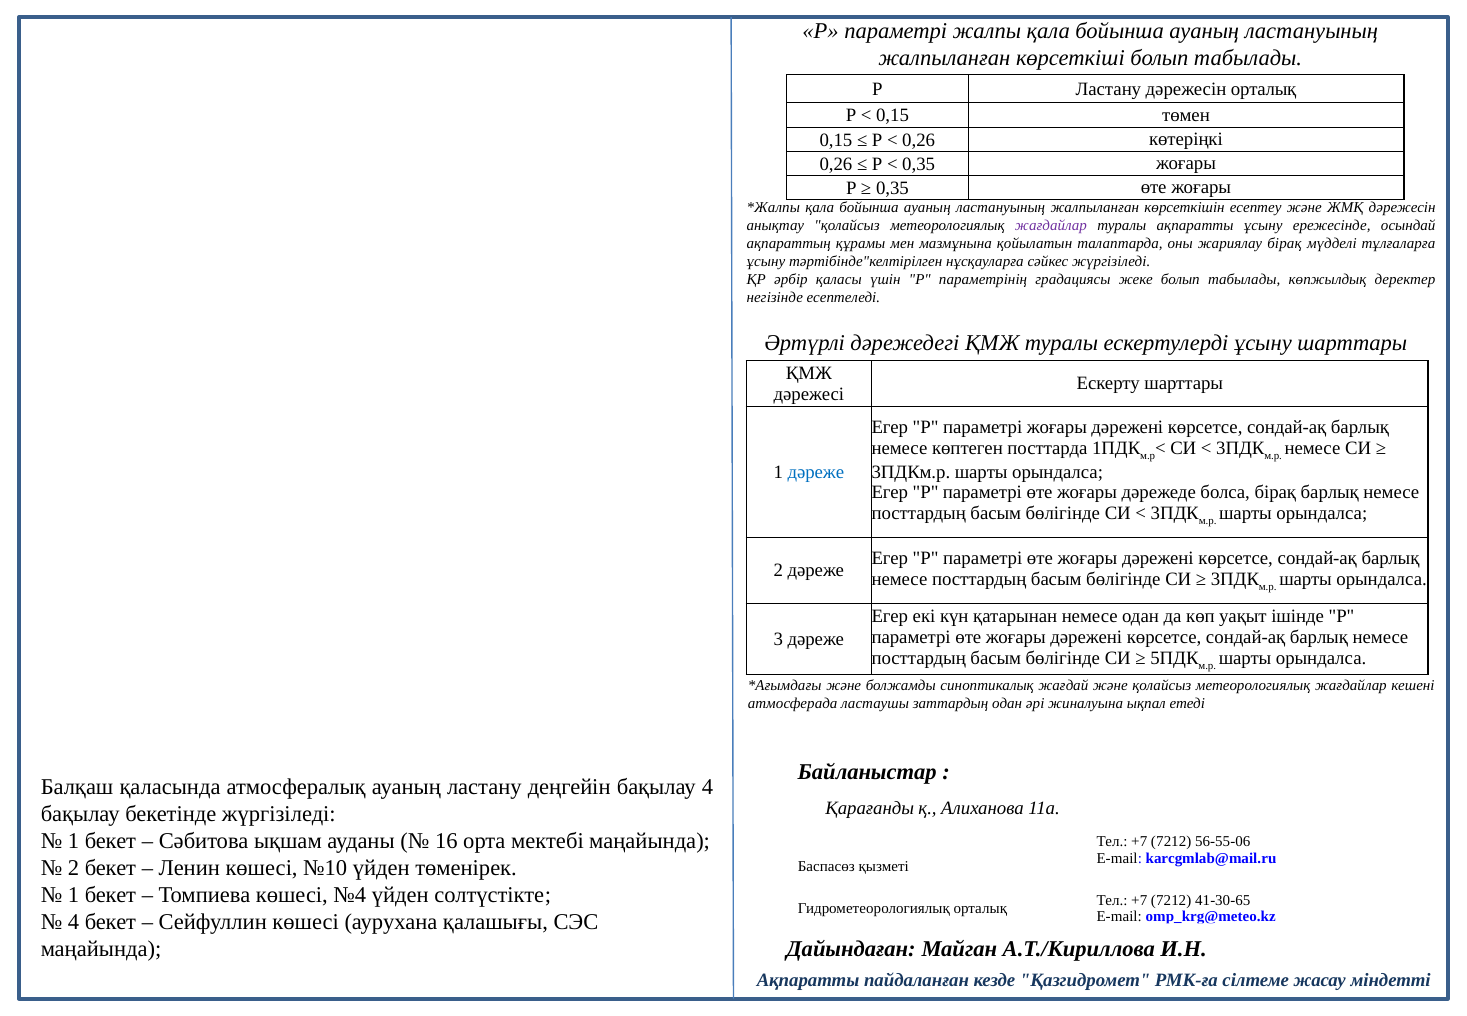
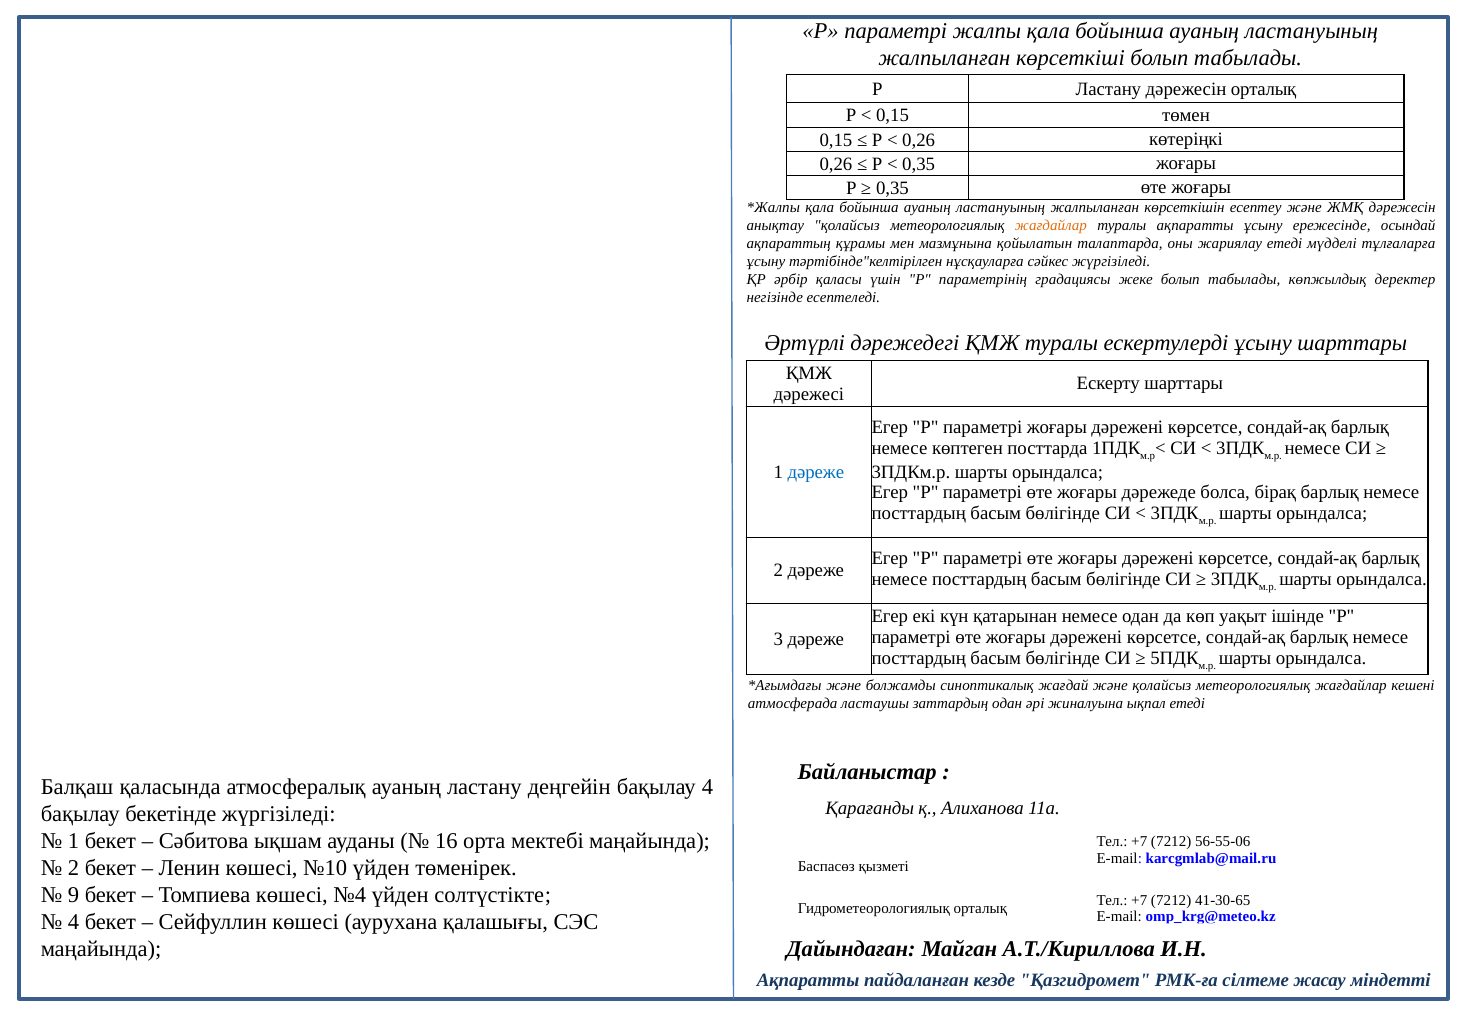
жағдайлар at (1051, 225) colour: purple -> orange
жариялау бірақ: бірақ -> етеді
1 at (74, 895): 1 -> 9
